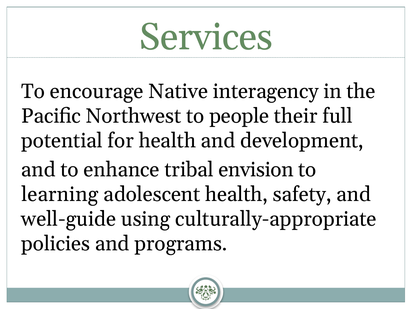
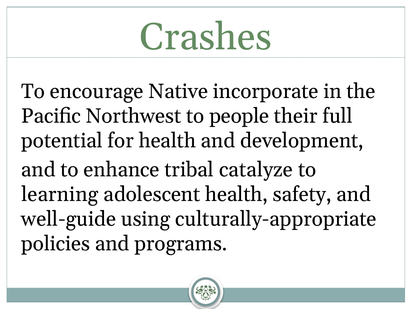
Services: Services -> Crashes
interagency: interagency -> incorporate
envision: envision -> catalyze
